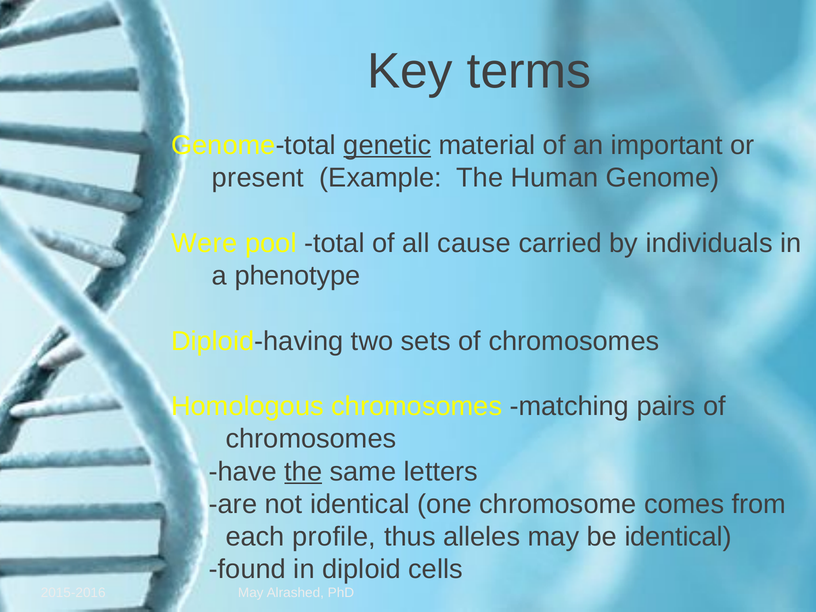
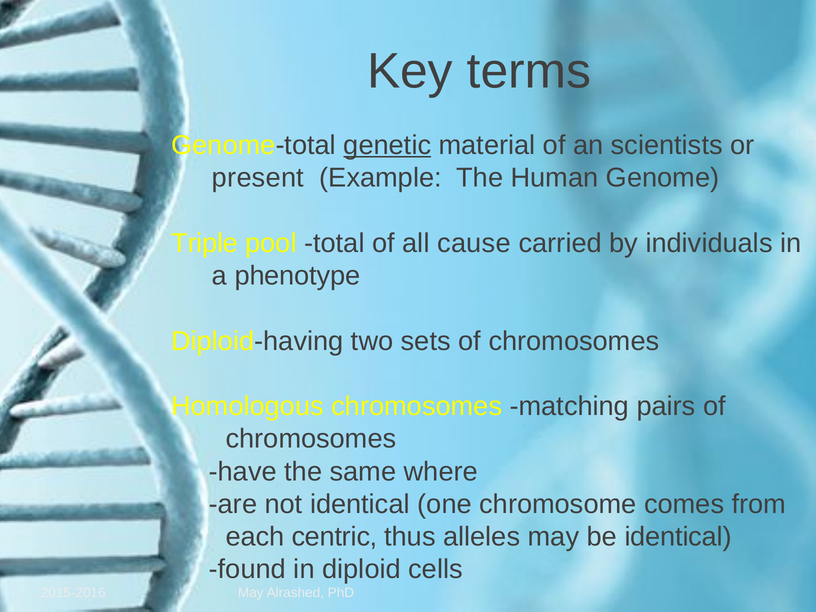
important: important -> scientists
Were: Were -> Triple
the at (303, 472) underline: present -> none
letters: letters -> where
profile: profile -> centric
